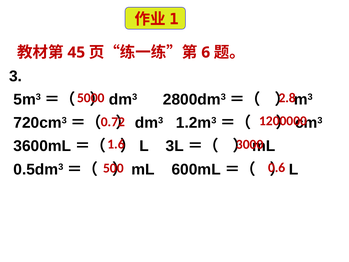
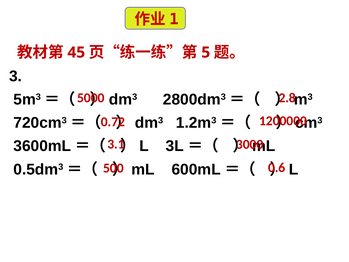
6: 6 -> 5
1.6: 1.6 -> 3.1
